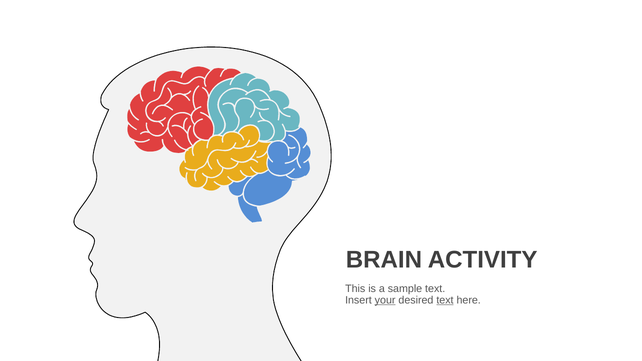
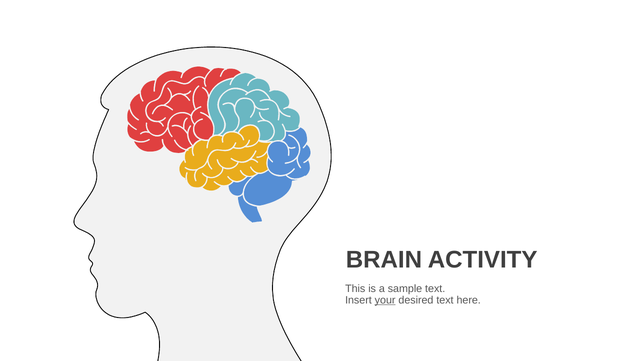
text at (445, 300) underline: present -> none
